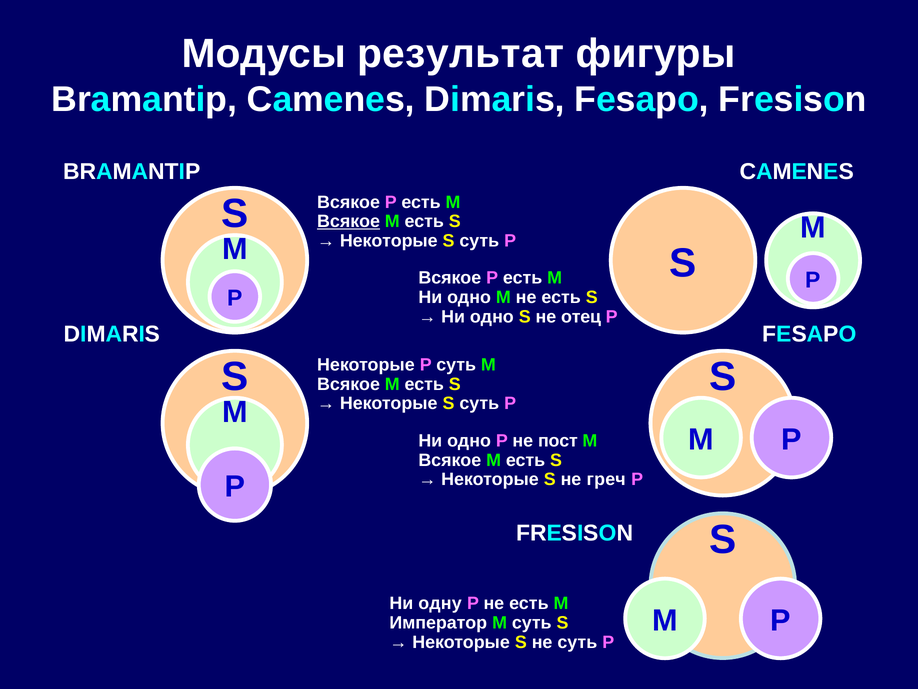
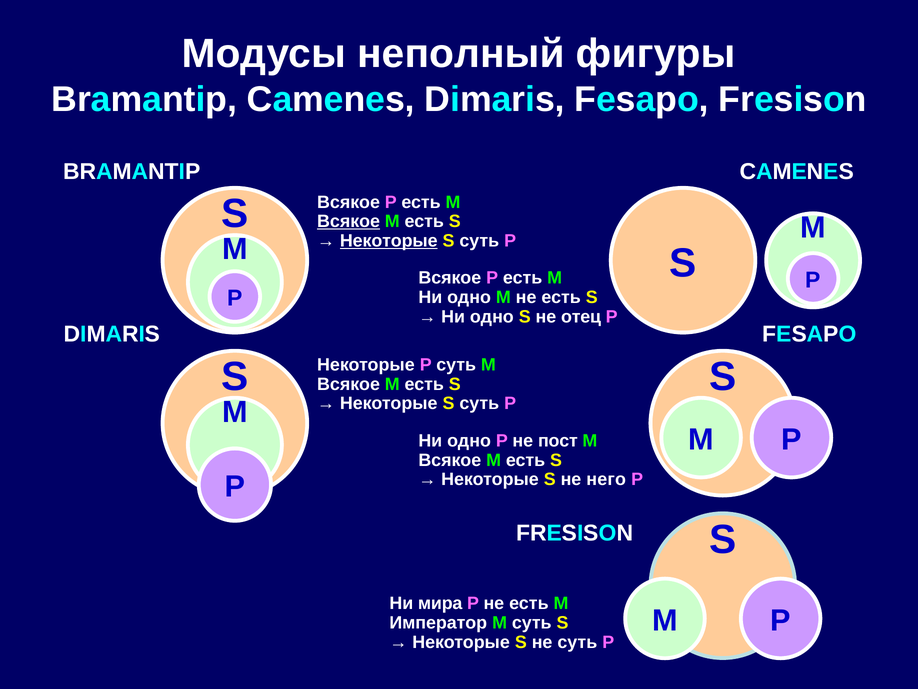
результат: результат -> неполный
Некоторые at (389, 241) underline: none -> present
греч: греч -> него
одну: одну -> мира
